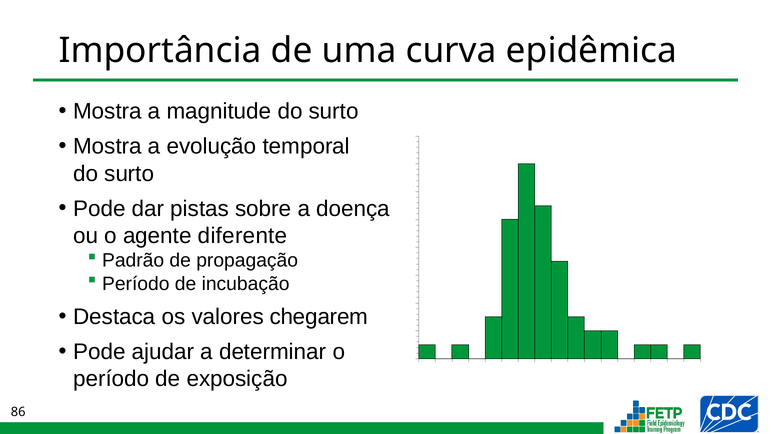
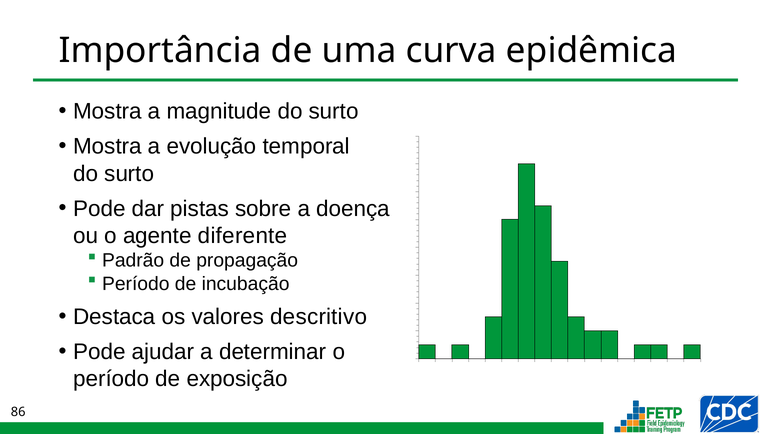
chegarem: chegarem -> descritivo
